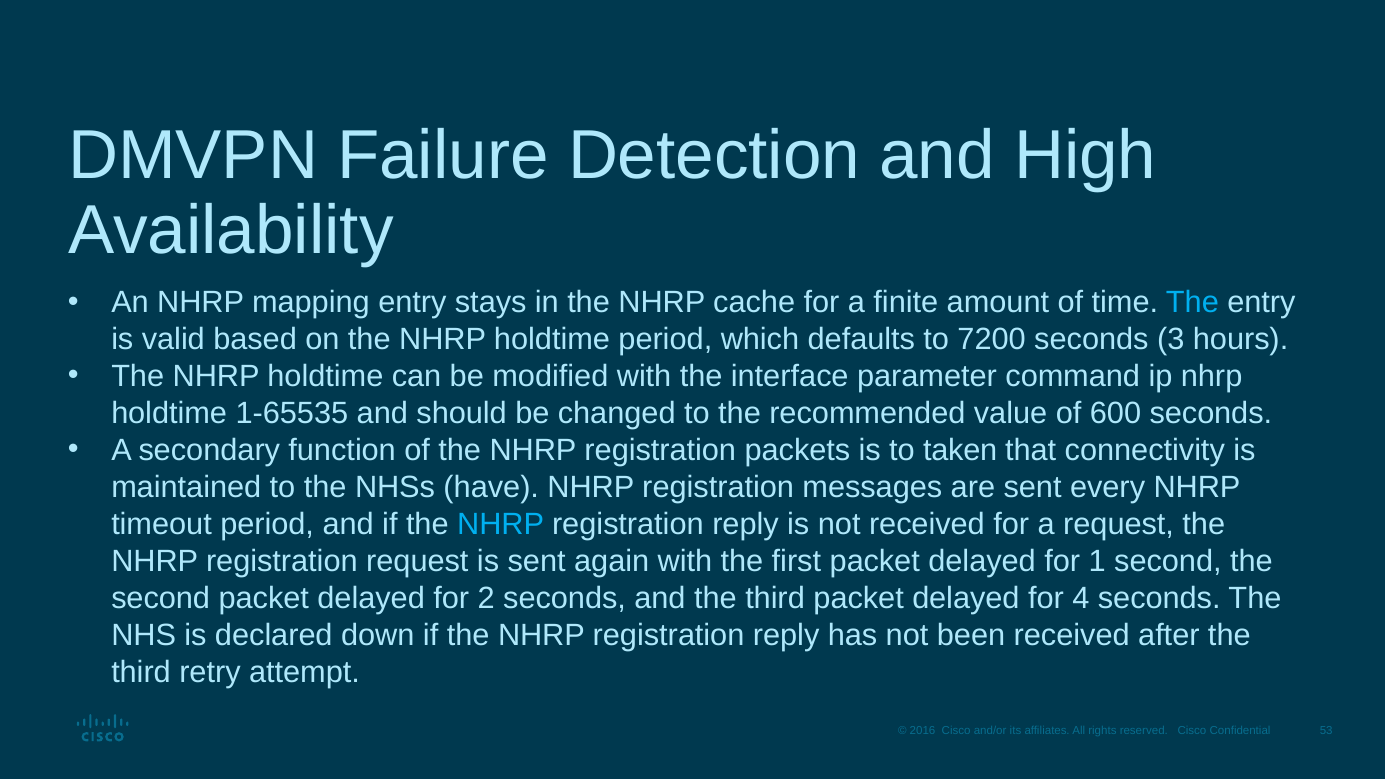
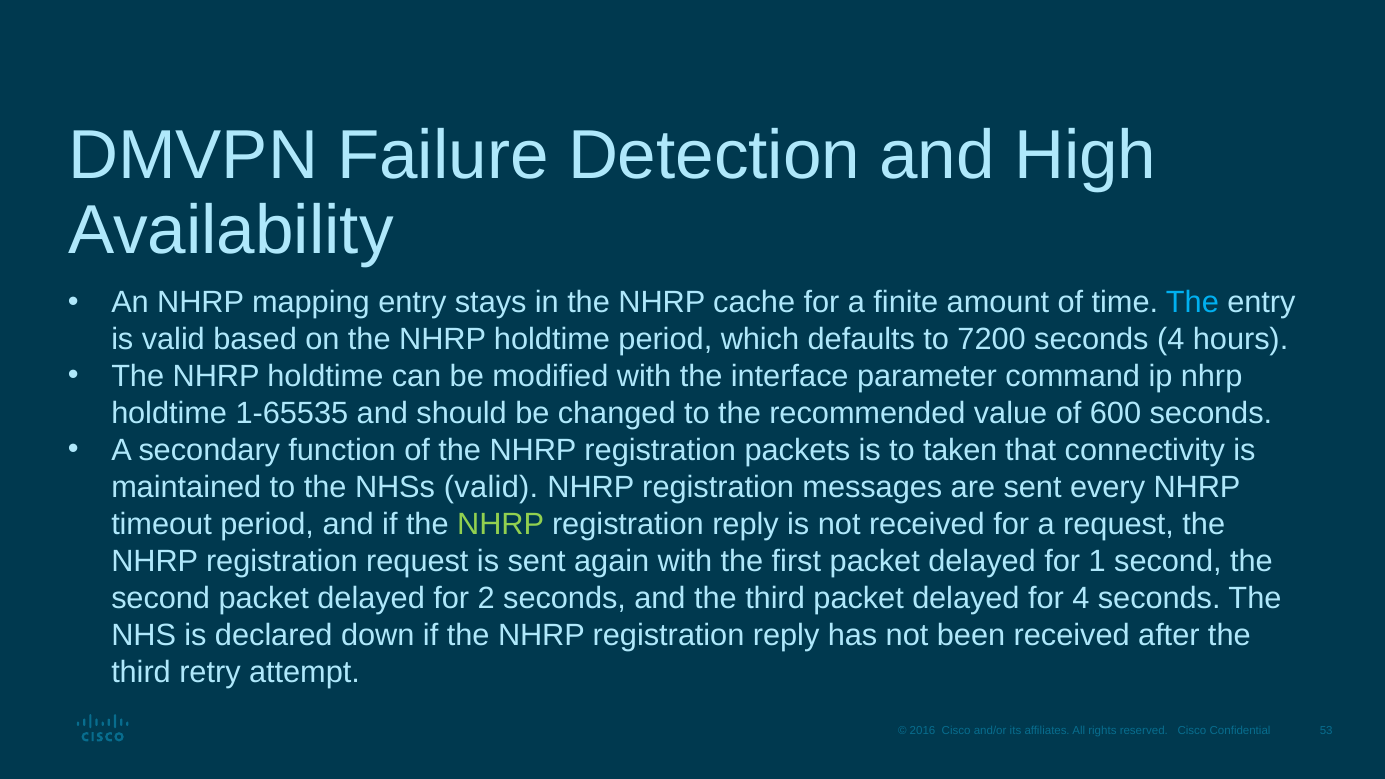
seconds 3: 3 -> 4
NHSs have: have -> valid
NHRP at (501, 524) colour: light blue -> light green
